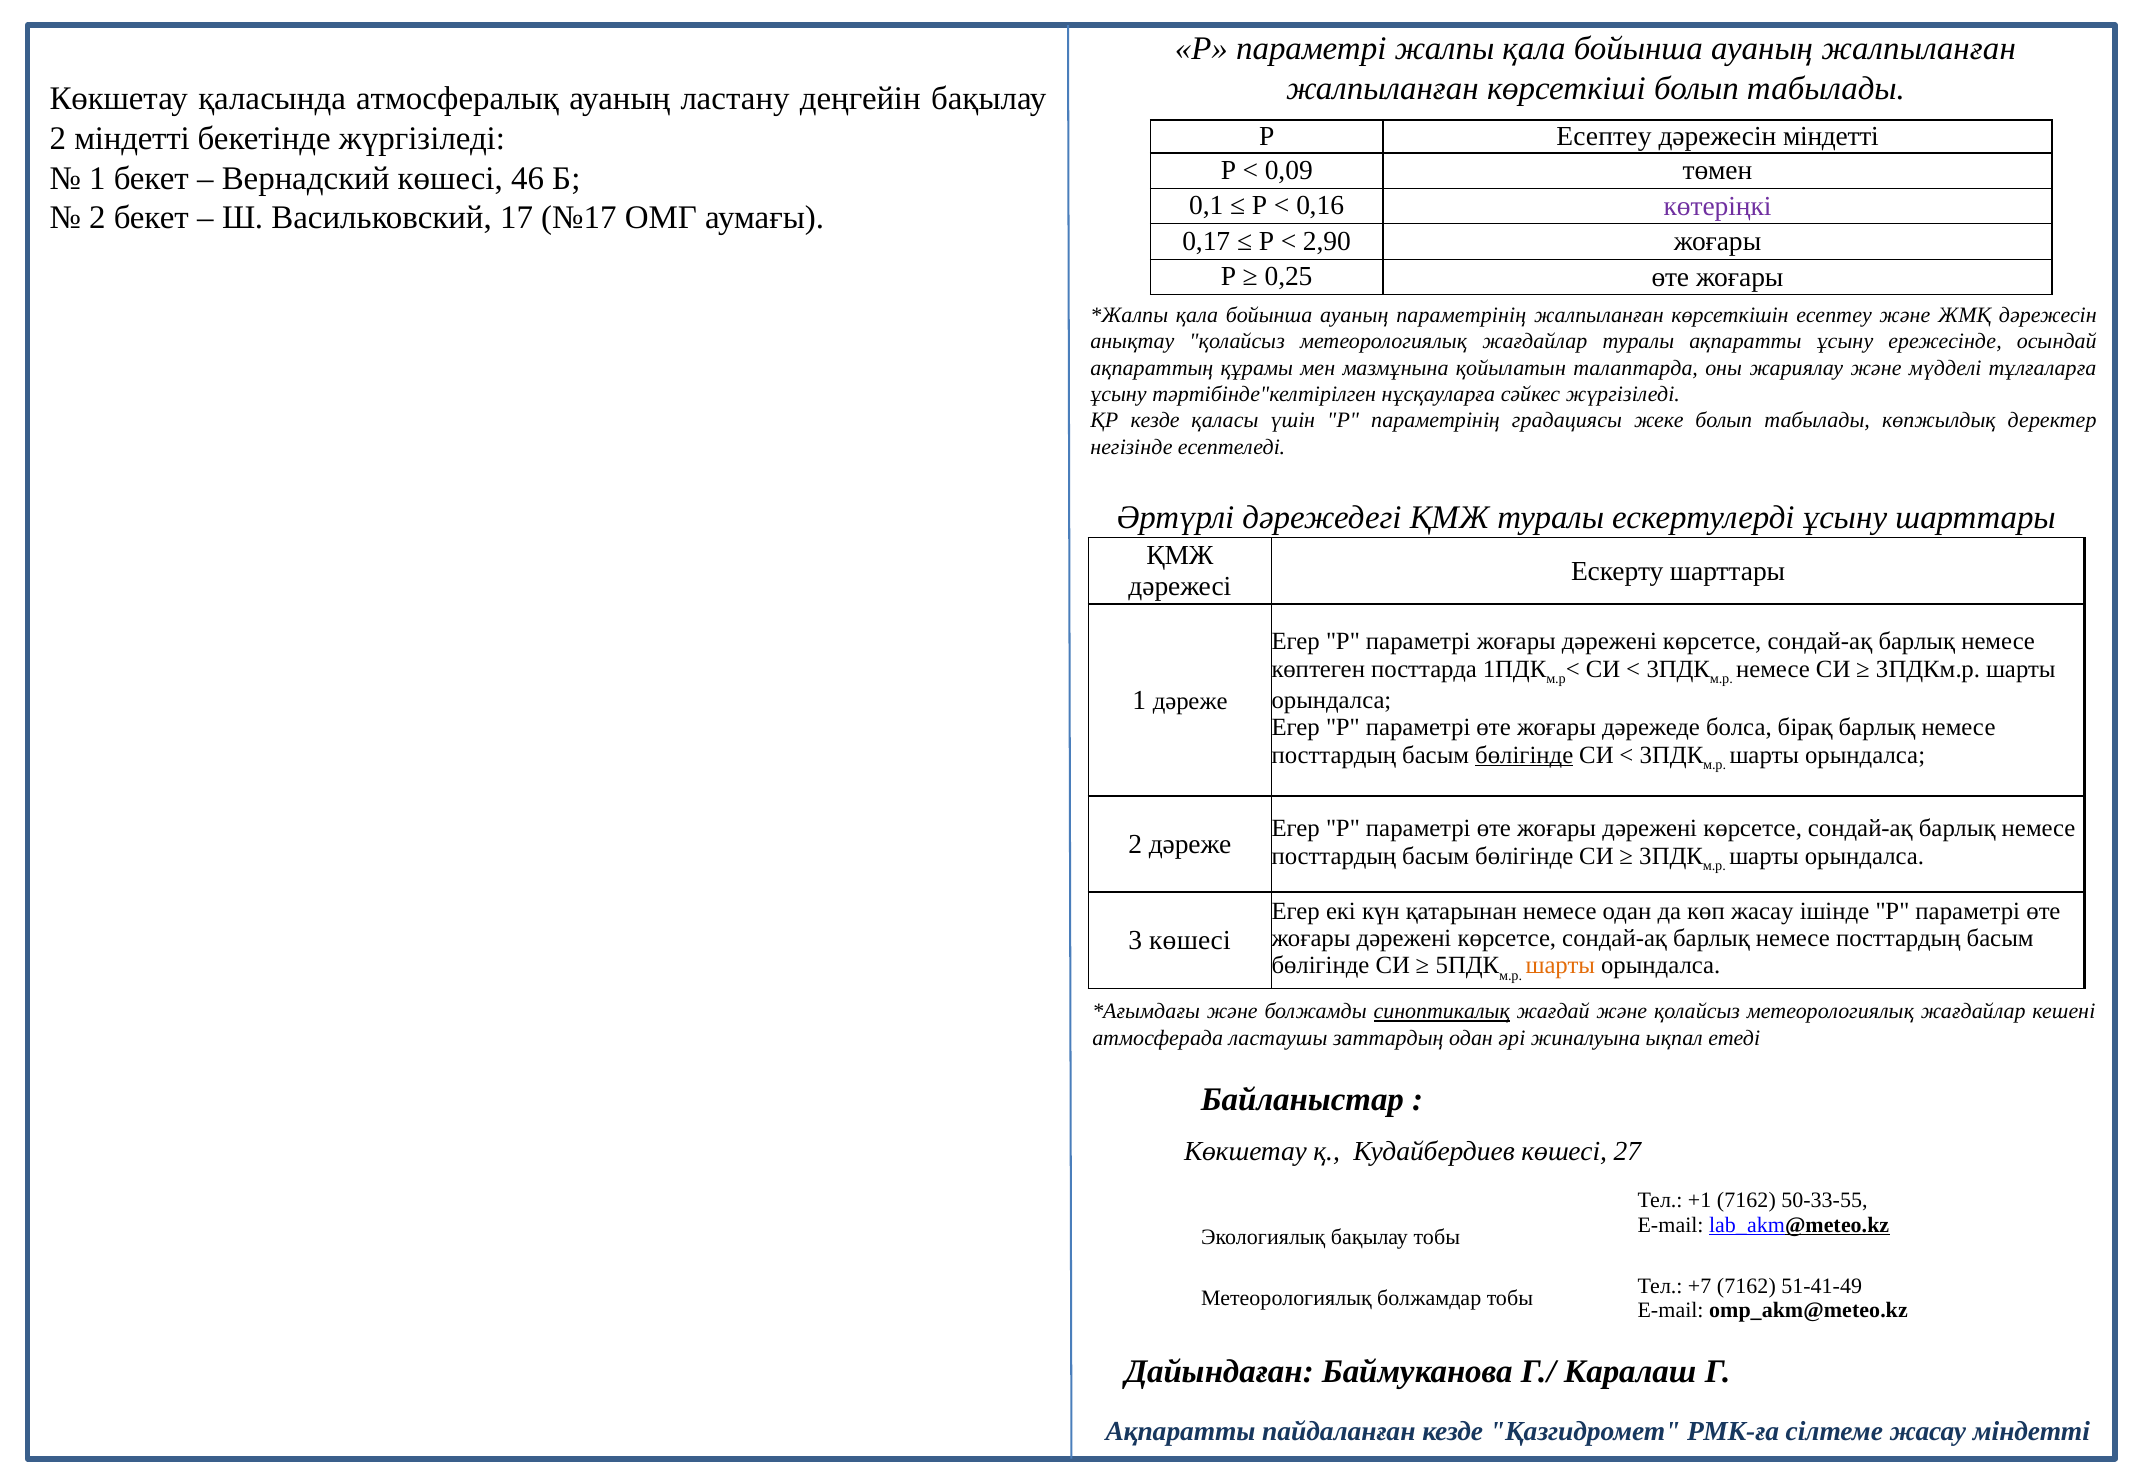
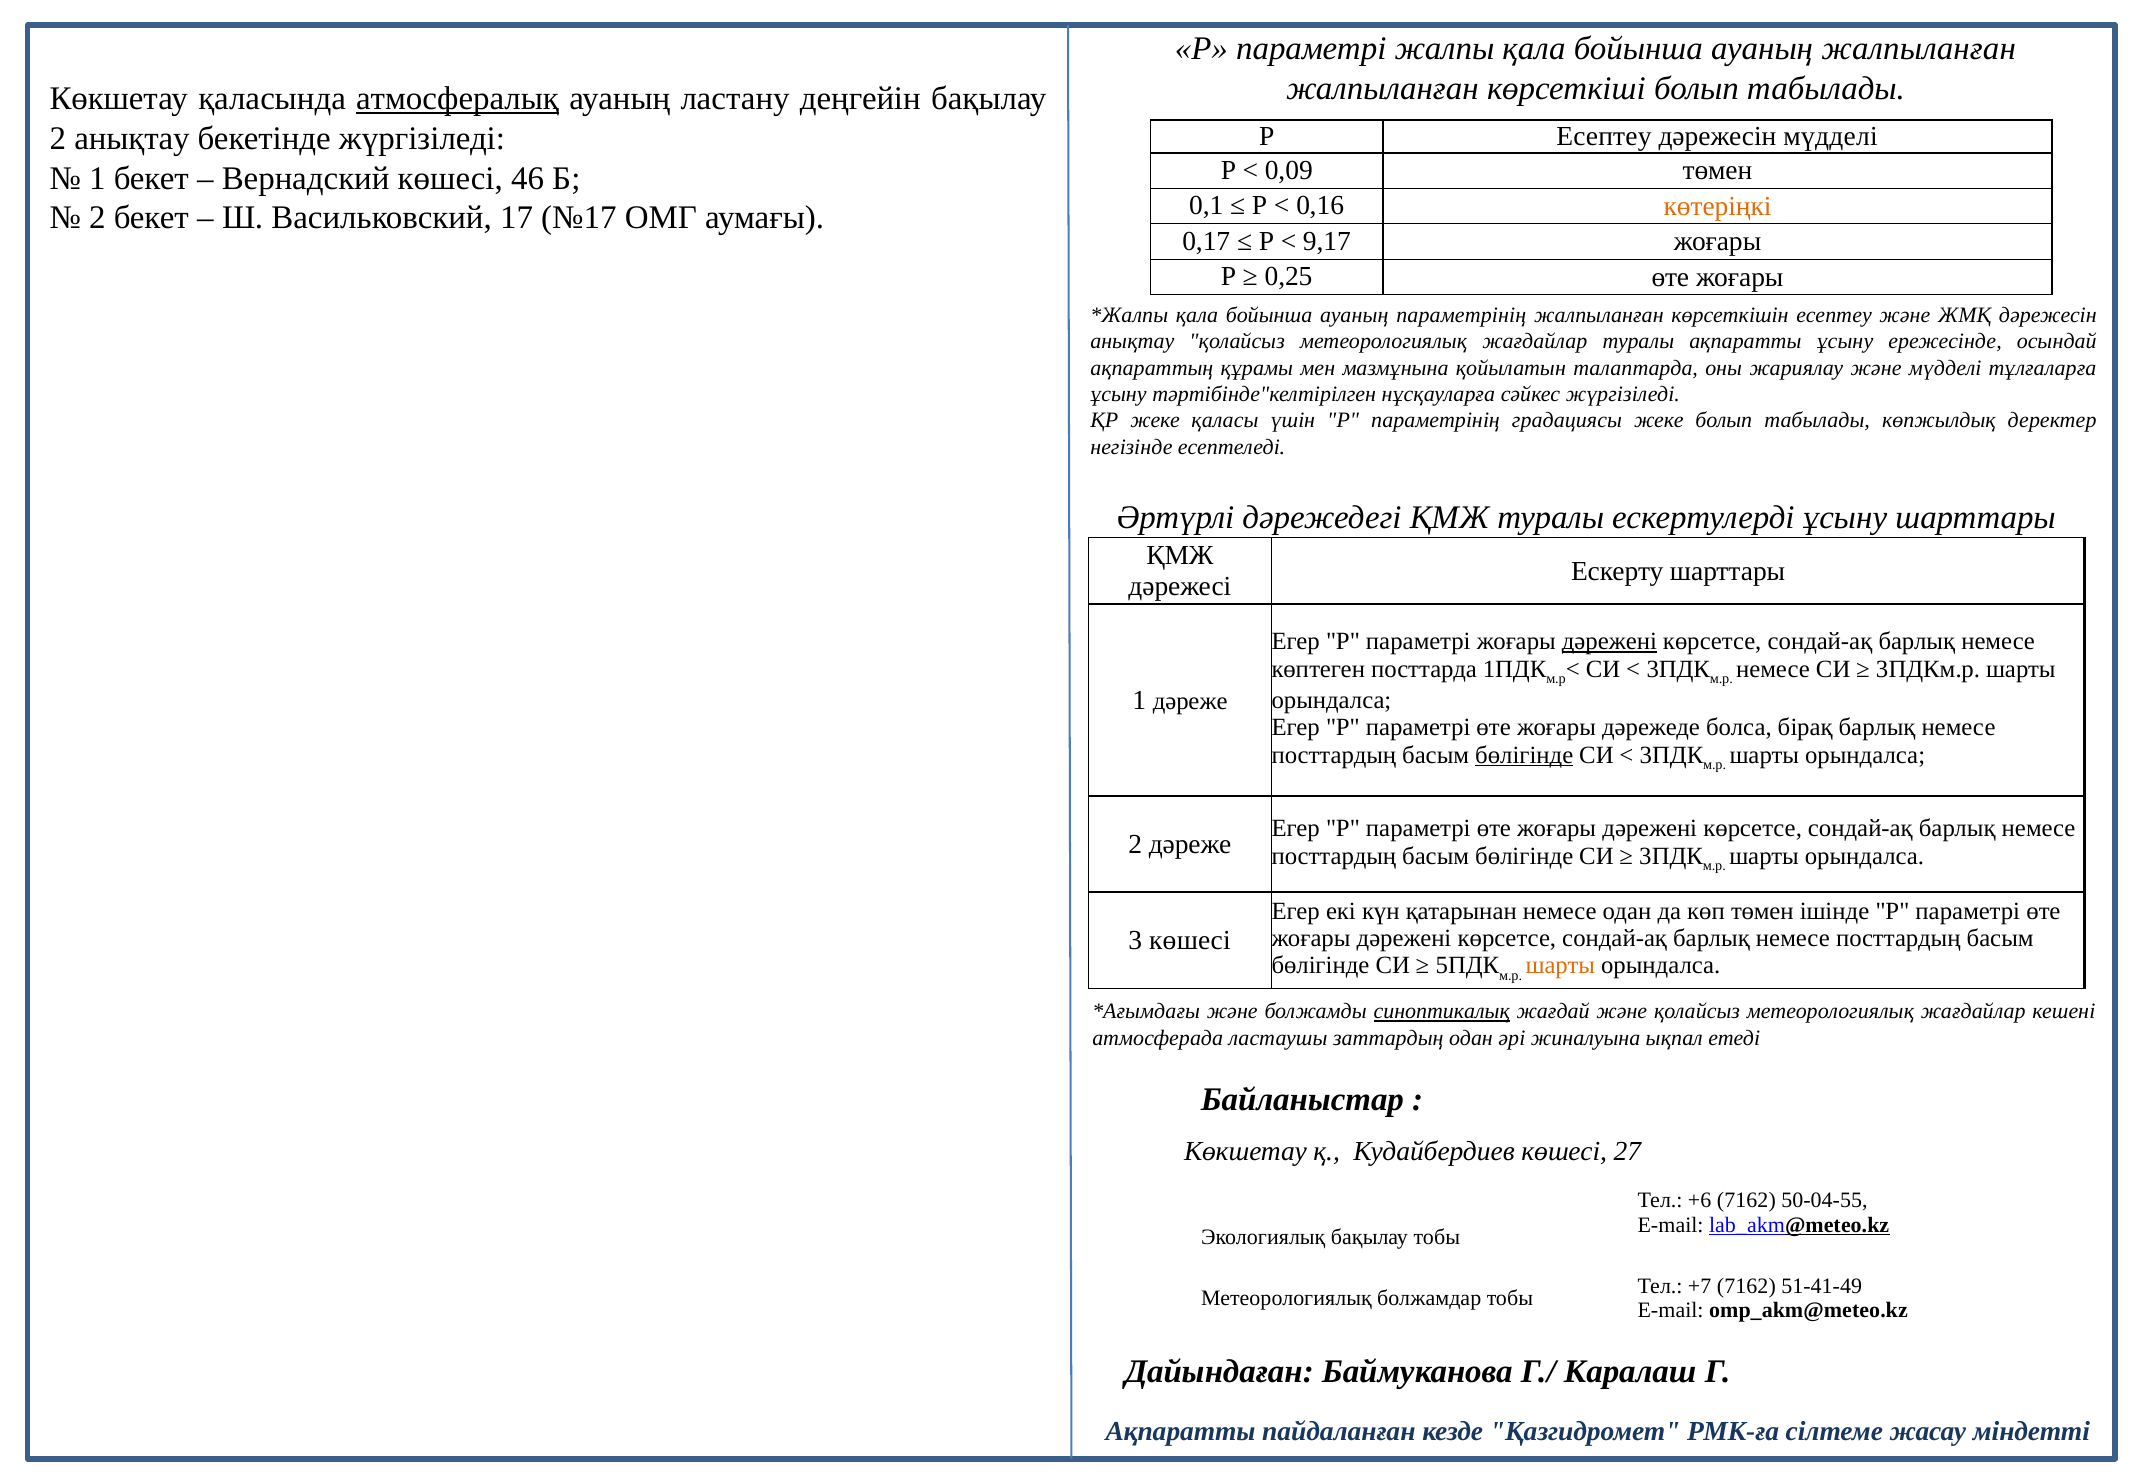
атмосфералық underline: none -> present
2 міндетті: міндетті -> анықтау
дәрежесін міндетті: міндетті -> мүдделі
көтеріңкі colour: purple -> orange
2,90: 2,90 -> 9,17
ҚР кезде: кезде -> жеке
дәрежені at (1609, 641) underline: none -> present
көп жасау: жасау -> төмен
+1: +1 -> +6
50-33-55: 50-33-55 -> 50-04-55
